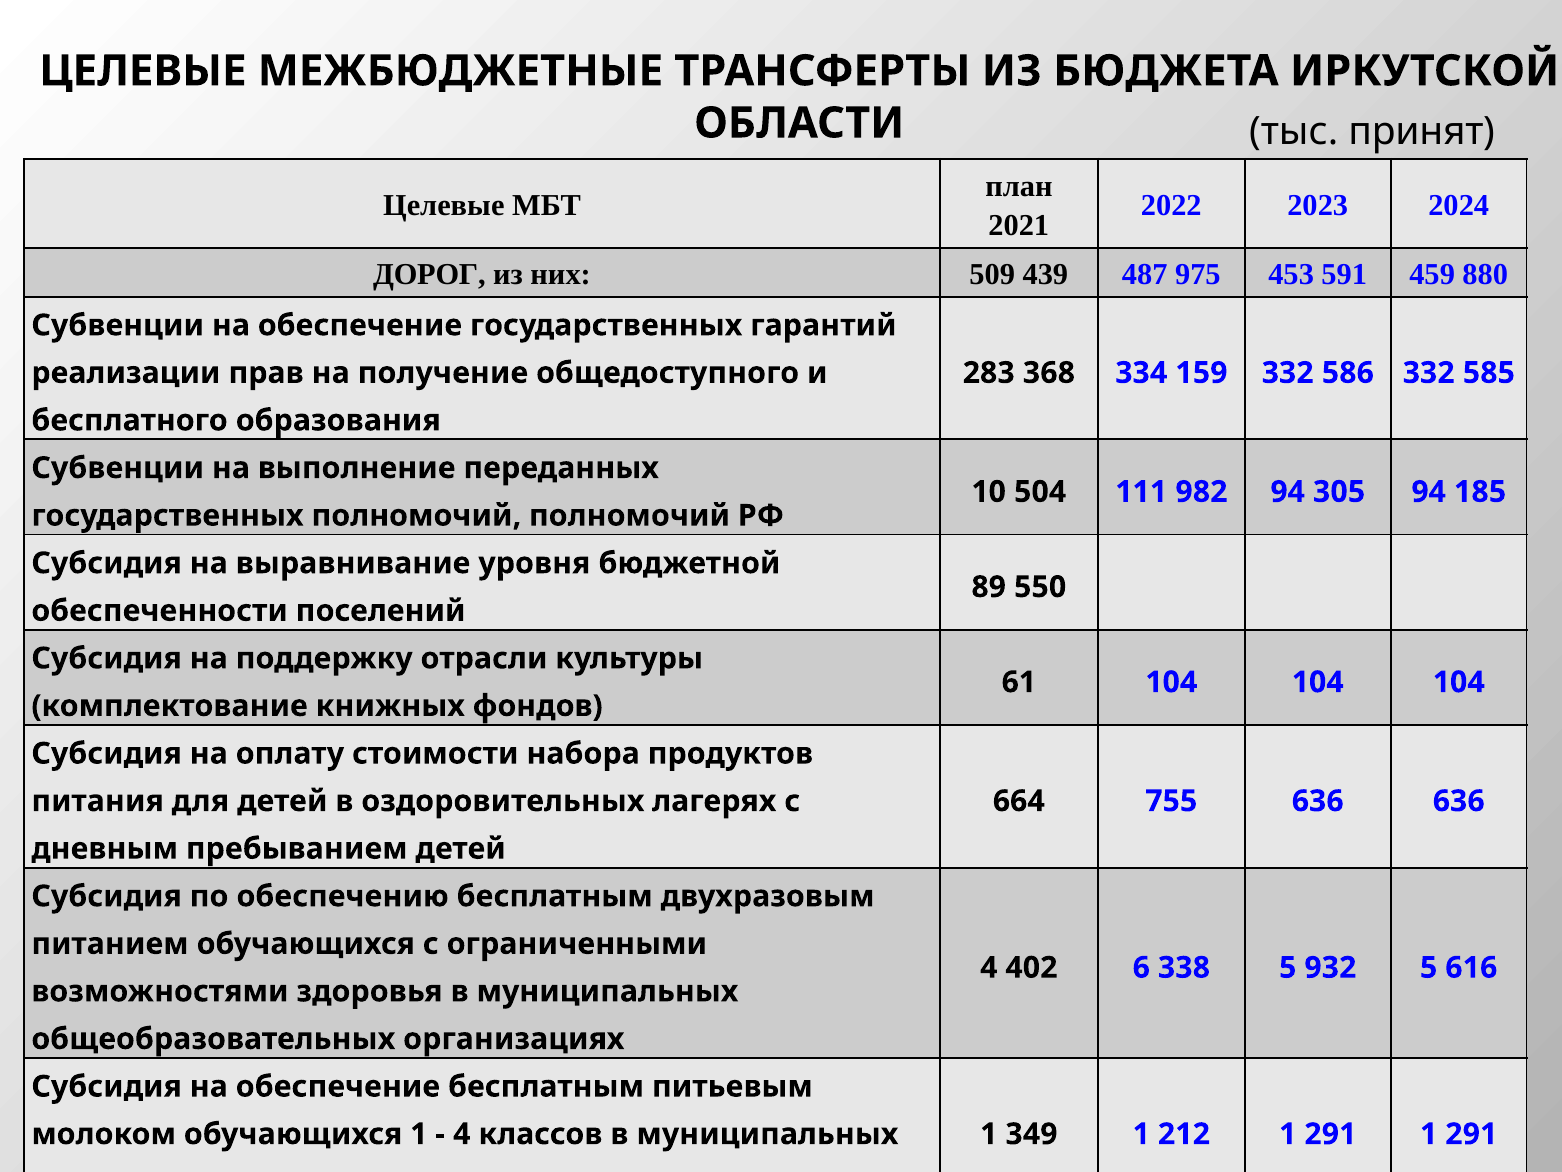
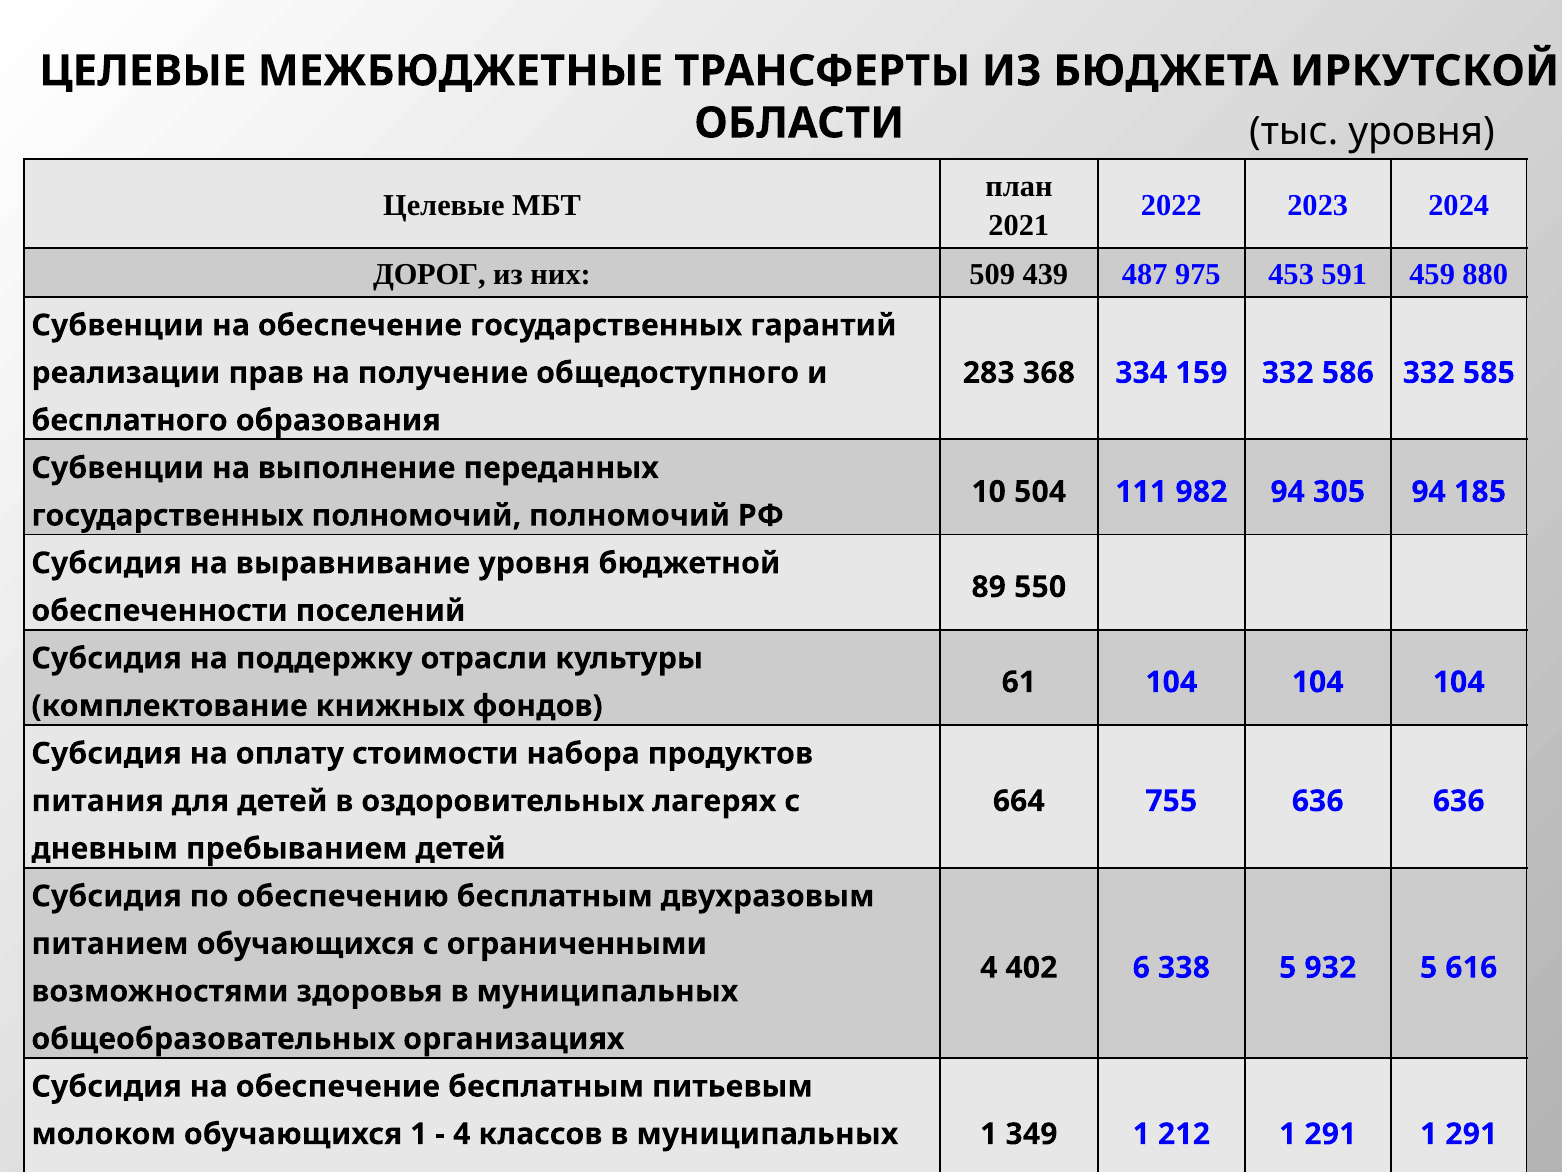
тыс принят: принят -> уровня
